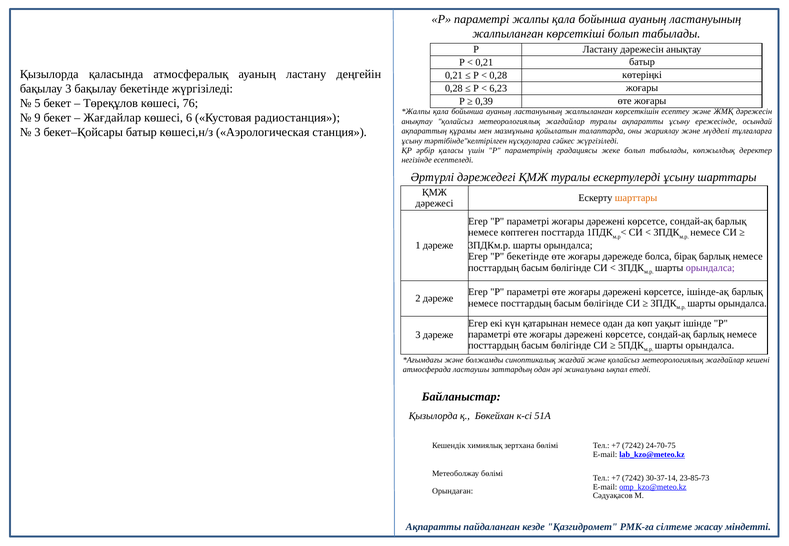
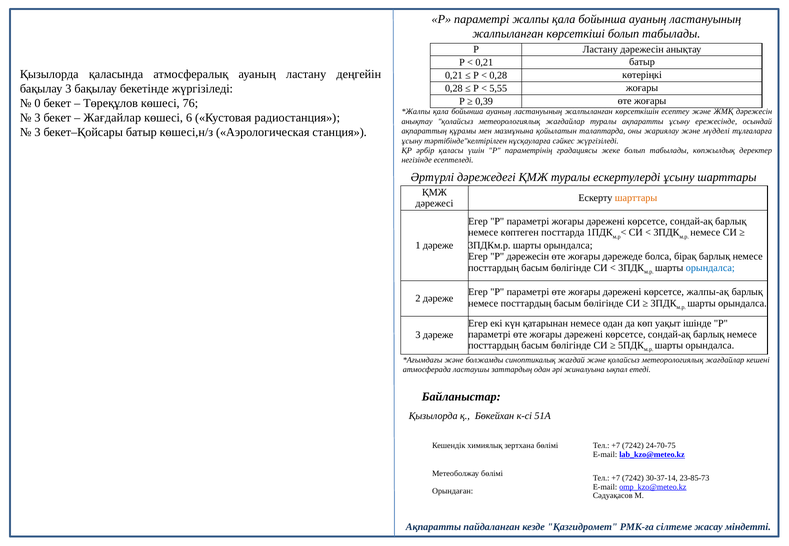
6,23: 6,23 -> 5,55
5: 5 -> 0
9 at (37, 118): 9 -> 3
P бекетінде: бекетінде -> дәрежесін
орындалса at (710, 268) colour: purple -> blue
ішінде-ақ: ішінде-ақ -> жалпы-ақ
